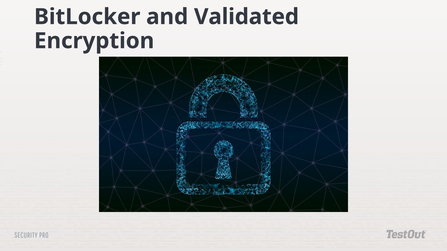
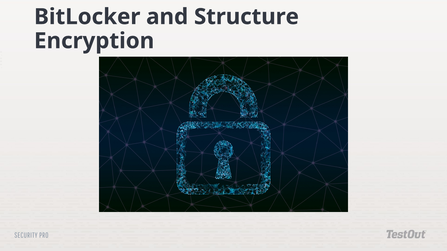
Validated: Validated -> Structure
